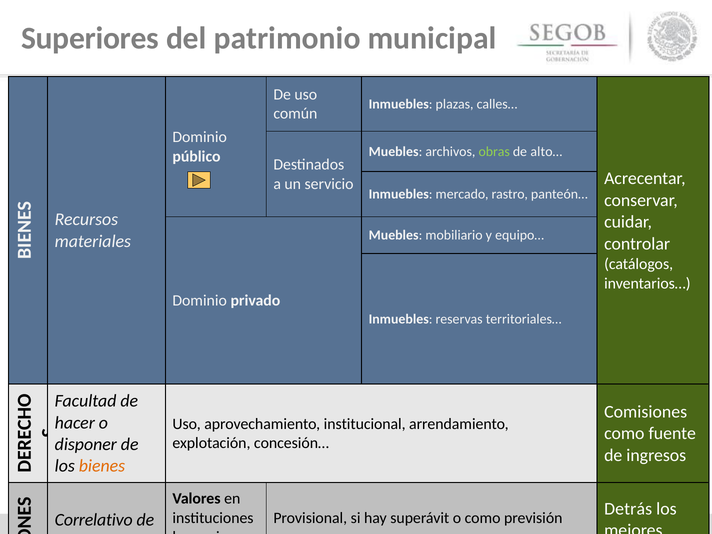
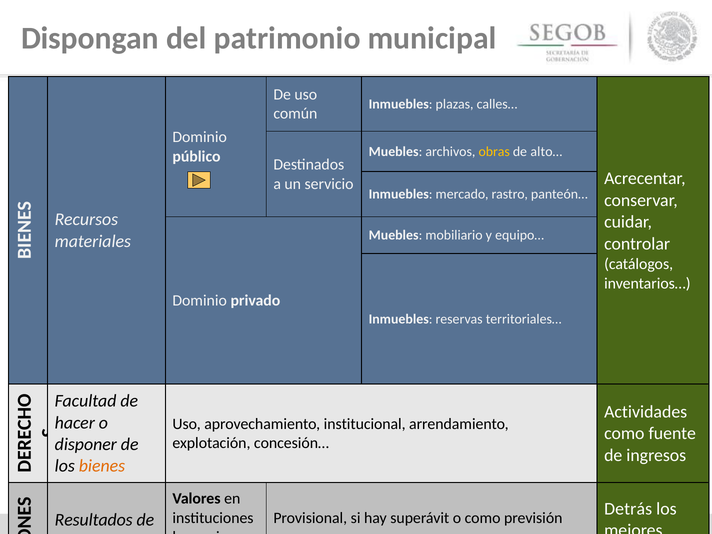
Superiores: Superiores -> Dispongan
obras colour: light green -> yellow
Comisiones: Comisiones -> Actividades
Correlativo: Correlativo -> Resultados
